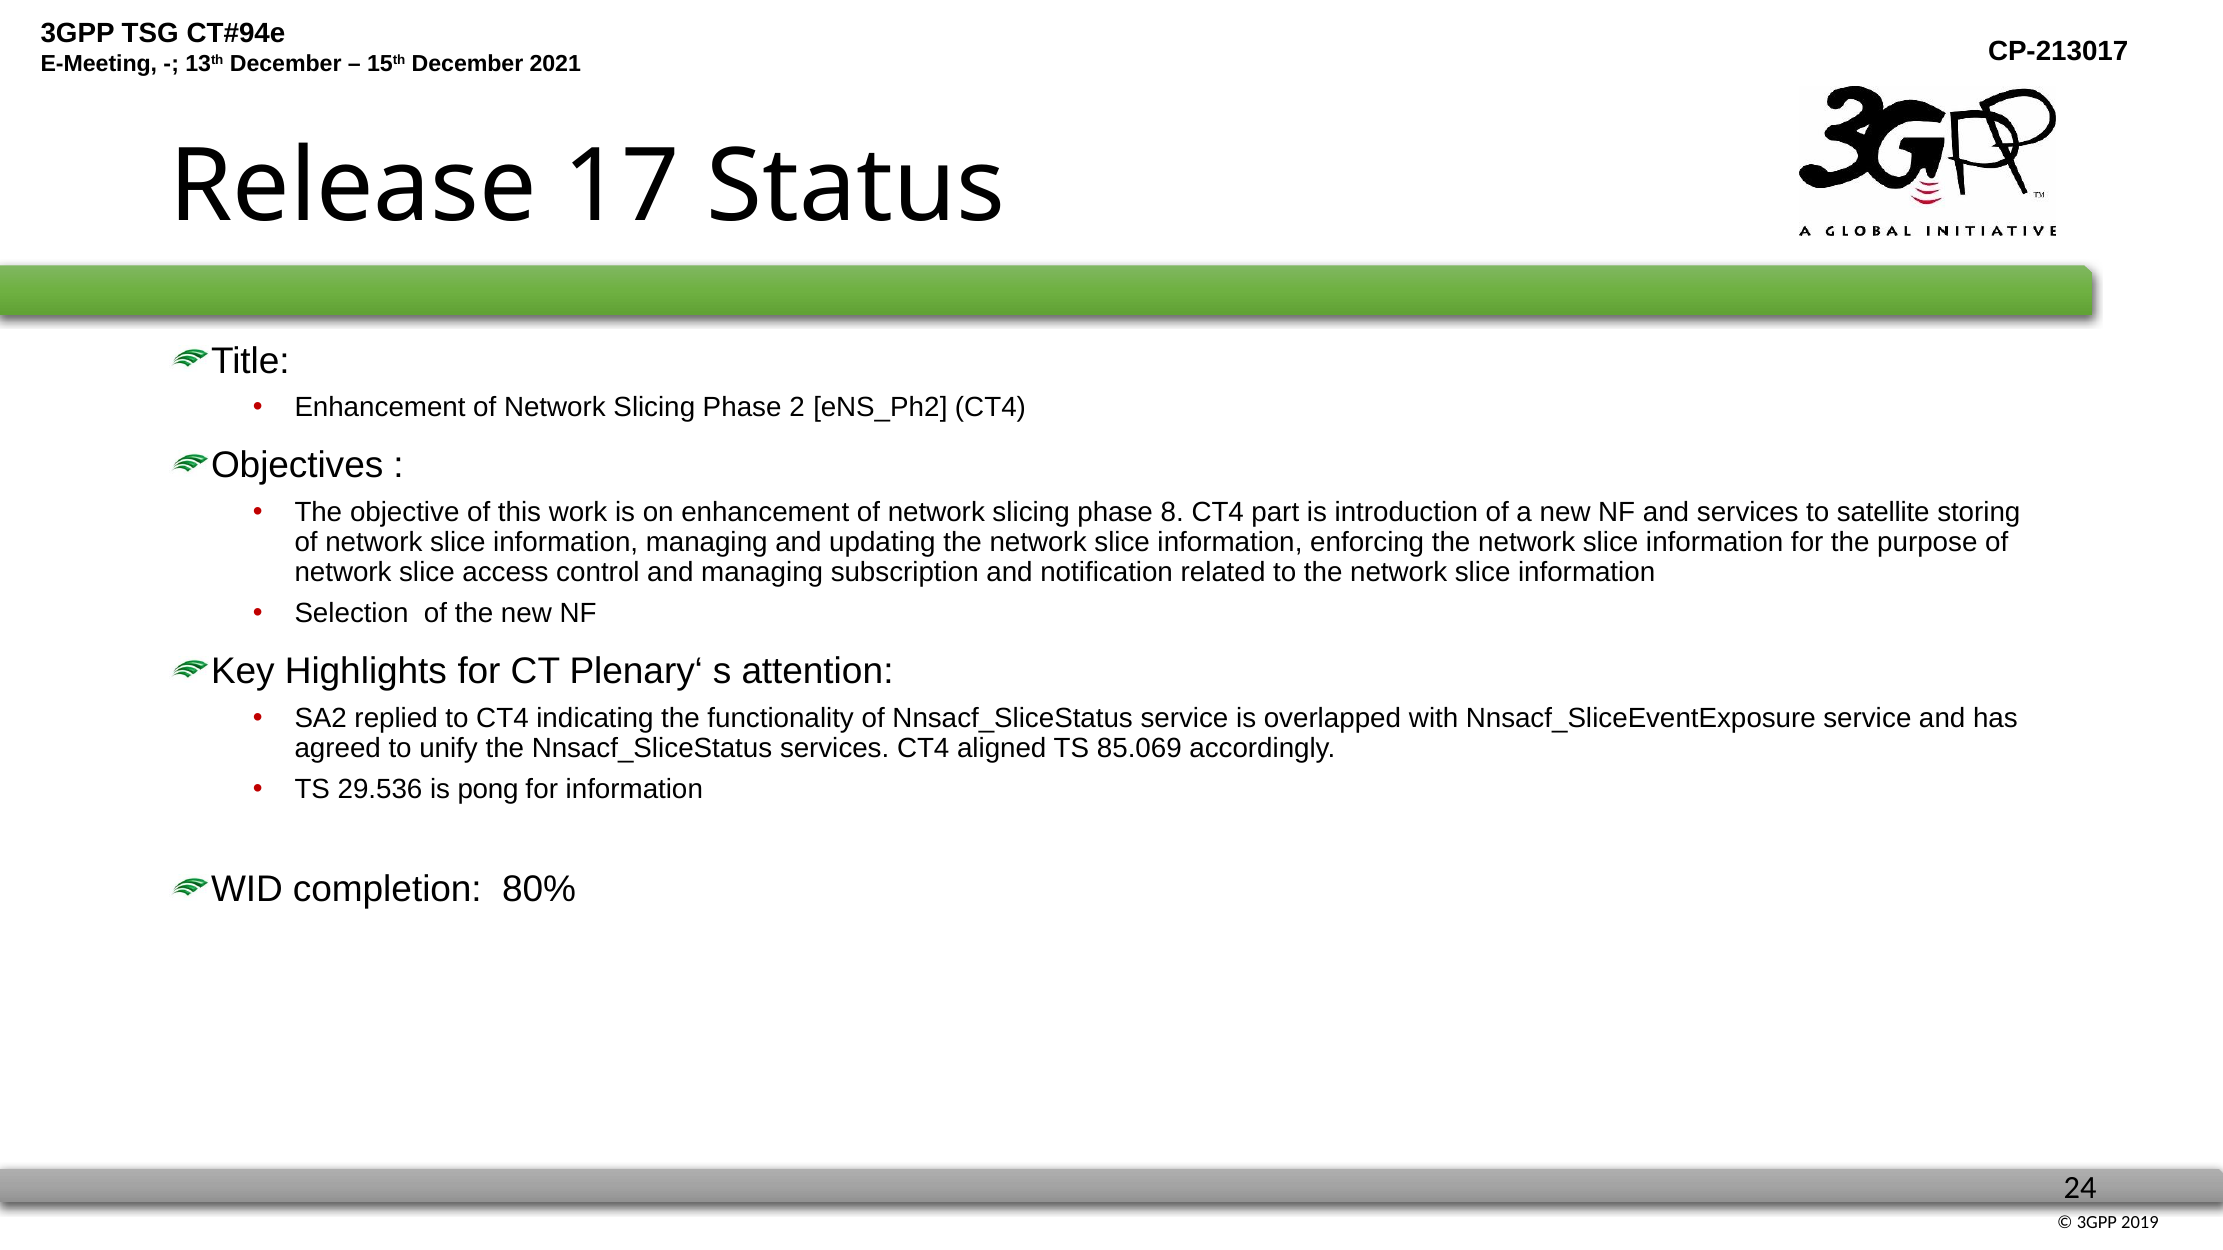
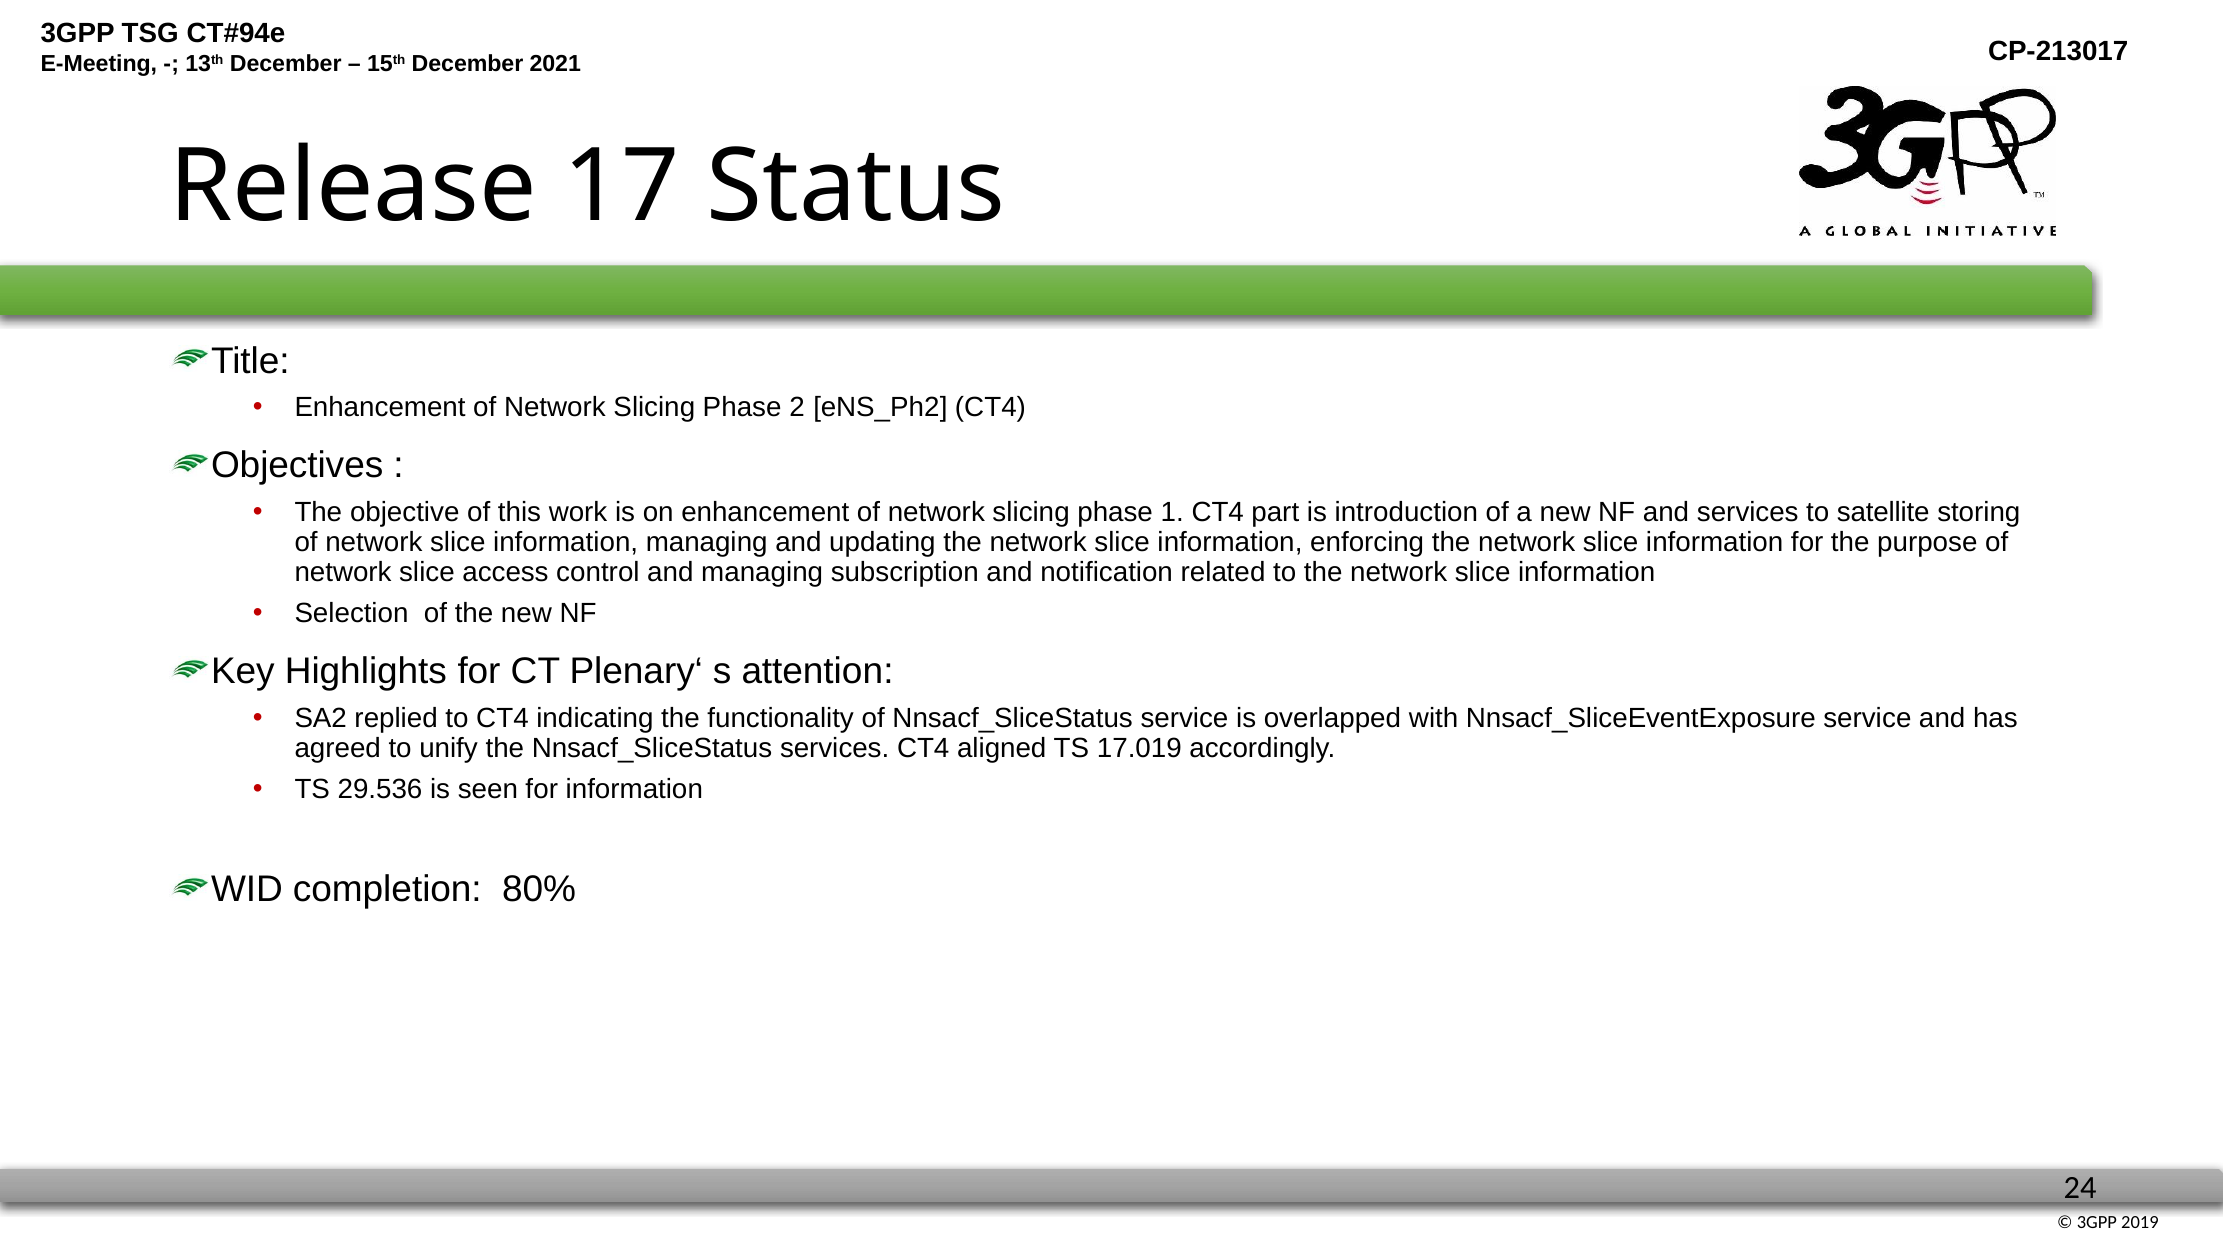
8: 8 -> 1
85.069: 85.069 -> 17.019
pong: pong -> seen
